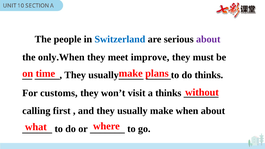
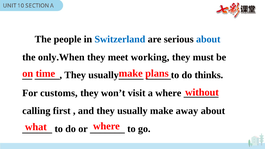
about at (208, 39) colour: purple -> blue
improve: improve -> working
a thinks: thinks -> where
when: when -> away
